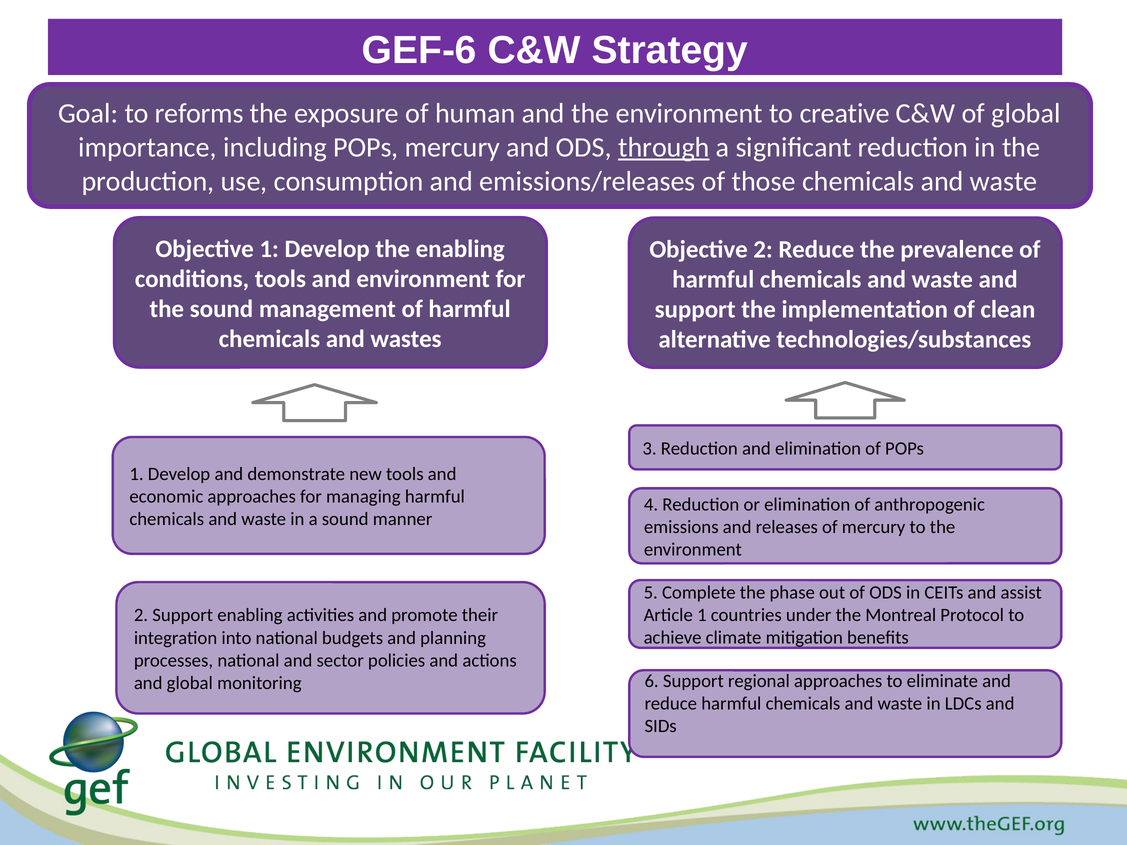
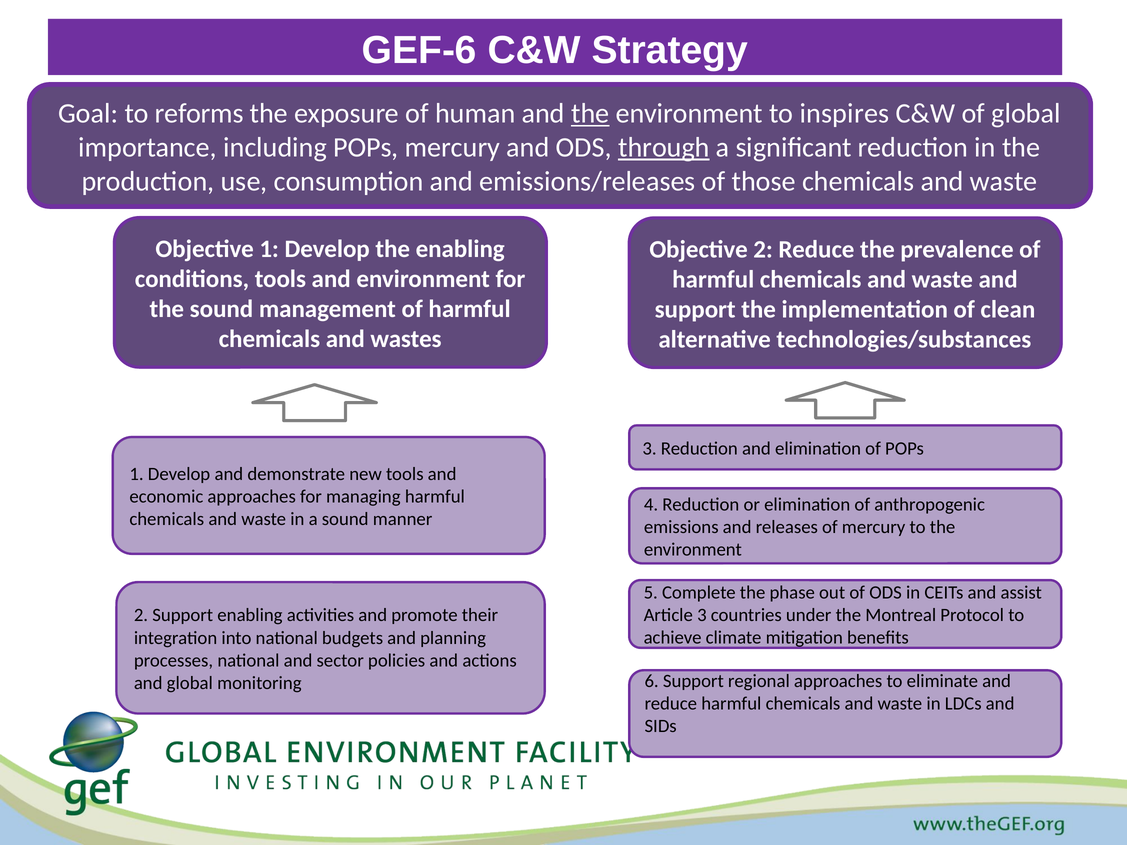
the at (590, 114) underline: none -> present
creative: creative -> inspires
Article 1: 1 -> 3
